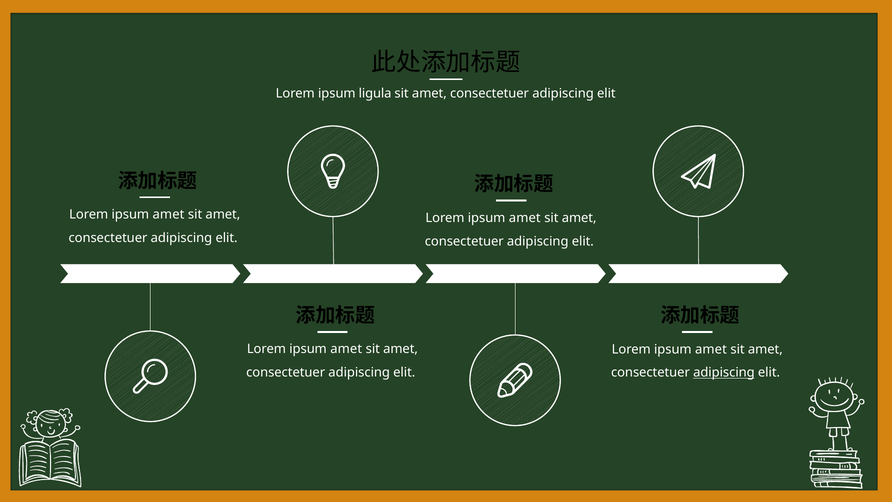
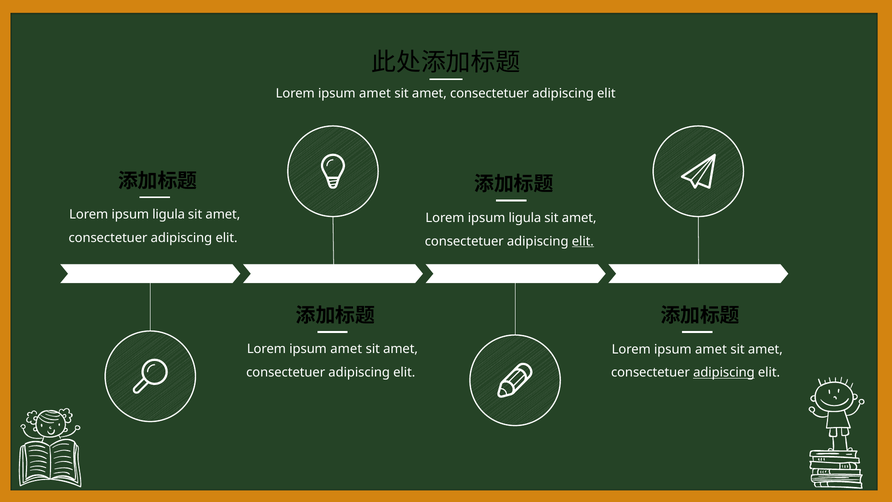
ligula at (375, 94): ligula -> amet
amet at (168, 214): amet -> ligula
amet at (525, 218): amet -> ligula
elit at (583, 241) underline: none -> present
